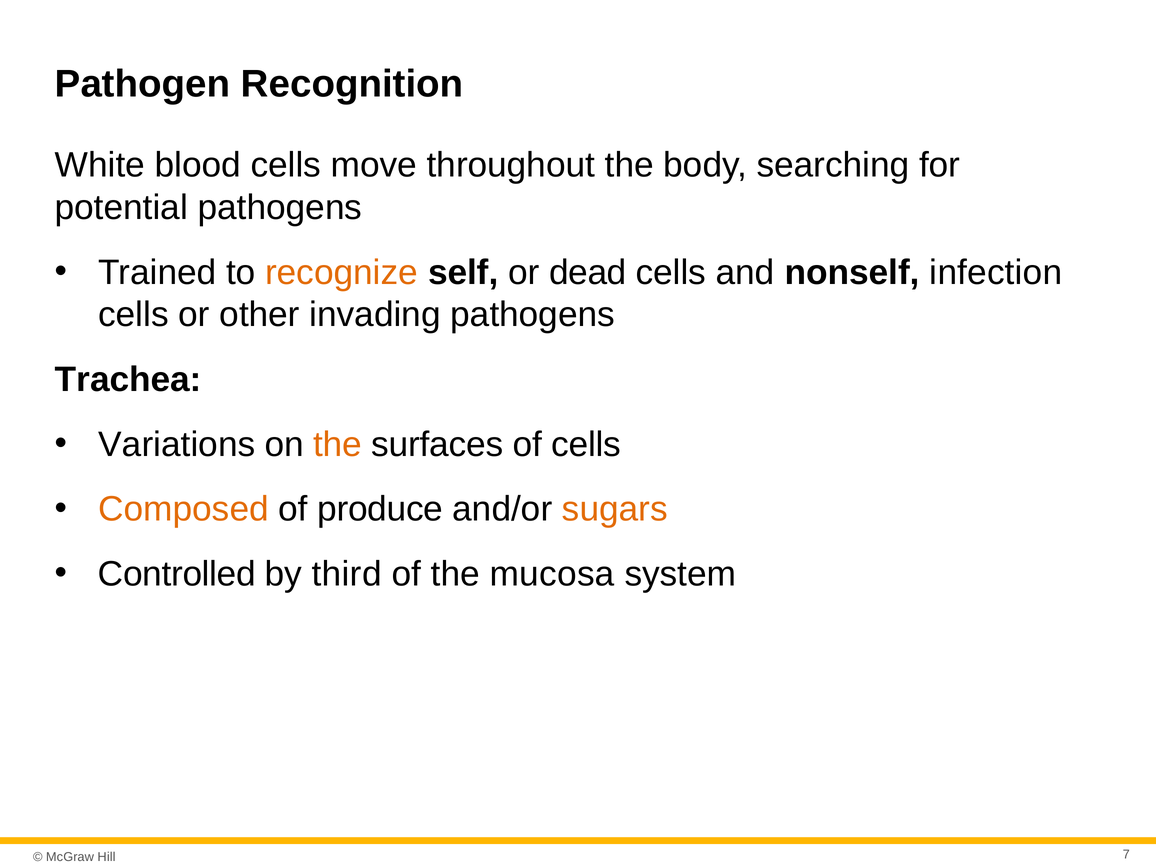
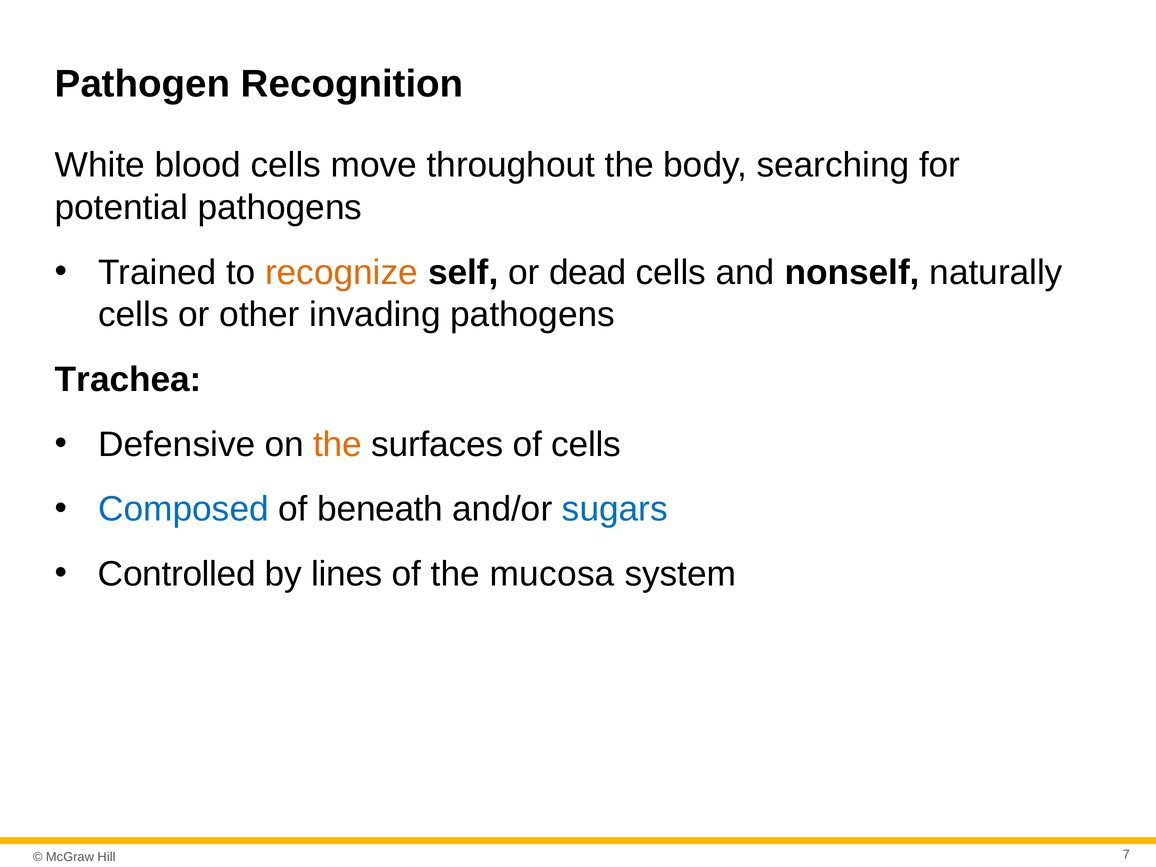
infection: infection -> naturally
Variations: Variations -> Defensive
Composed colour: orange -> blue
produce: produce -> beneath
sugars colour: orange -> blue
third: third -> lines
